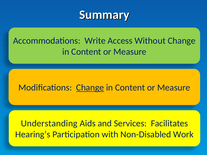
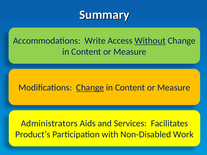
Without underline: none -> present
Understanding: Understanding -> Administrators
Hearing’s: Hearing’s -> Product’s
